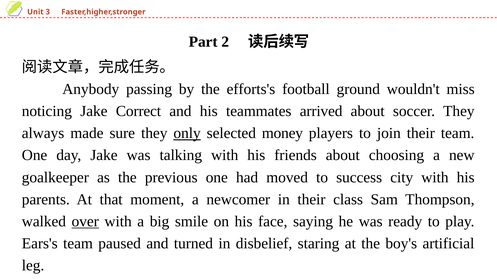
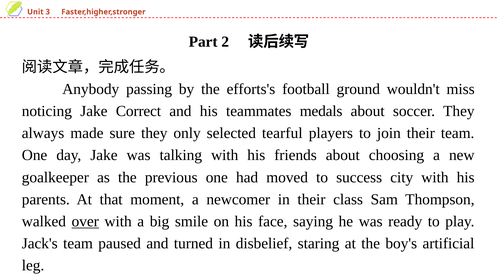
arrived: arrived -> medals
only underline: present -> none
money: money -> tearful
Ears's: Ears's -> Jack's
